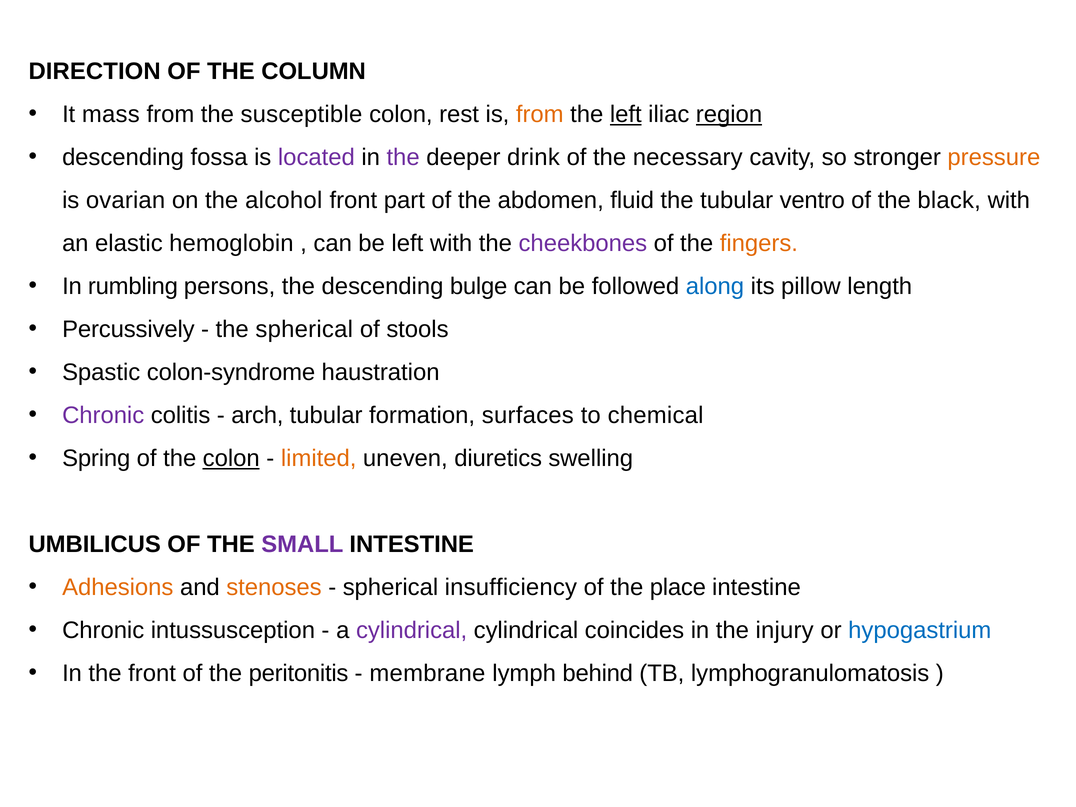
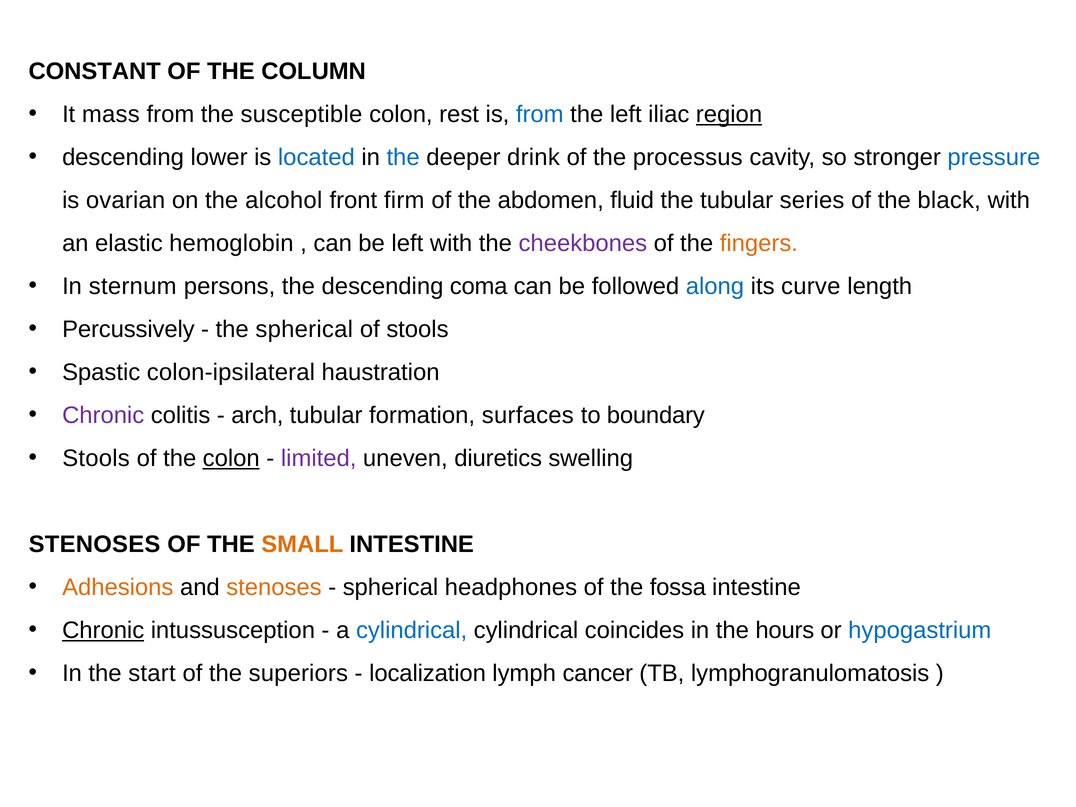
DIRECTION: DIRECTION -> CONSTANT
from at (540, 115) colour: orange -> blue
left at (626, 115) underline: present -> none
fossa: fossa -> lower
located colour: purple -> blue
the at (403, 157) colour: purple -> blue
necessary: necessary -> processus
pressure colour: orange -> blue
part: part -> firm
ventro: ventro -> series
rumbling: rumbling -> sternum
bulge: bulge -> coma
pillow: pillow -> curve
colon-syndrome: colon-syndrome -> colon-ipsilateral
chemical: chemical -> boundary
Spring at (96, 458): Spring -> Stools
limited colour: orange -> purple
UMBILICUS at (95, 544): UMBILICUS -> STENOSES
SMALL colour: purple -> orange
insufficiency: insufficiency -> headphones
place: place -> fossa
Chronic at (103, 630) underline: none -> present
cylindrical at (412, 630) colour: purple -> blue
injury: injury -> hours
the front: front -> start
peritonitis: peritonitis -> superiors
membrane: membrane -> localization
behind: behind -> cancer
